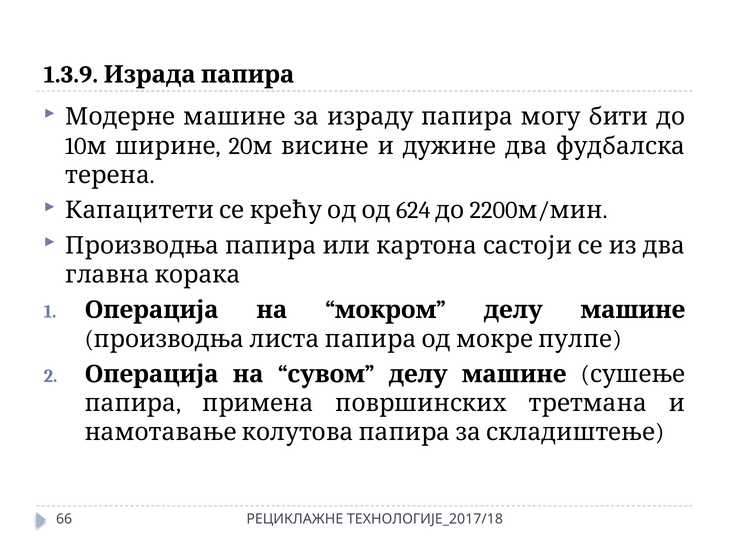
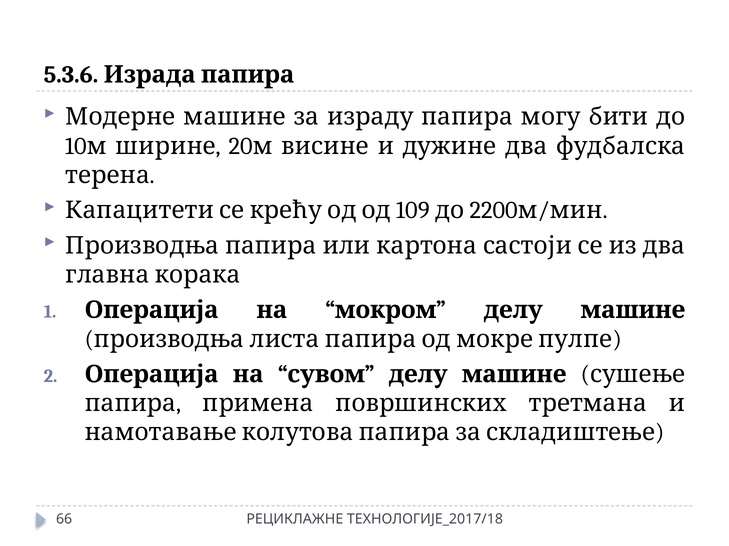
1.3.9: 1.3.9 -> 5.3.6
624: 624 -> 109
